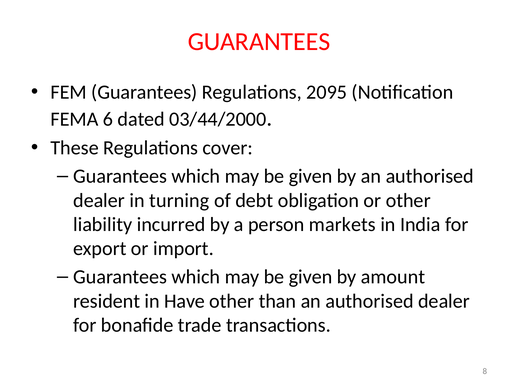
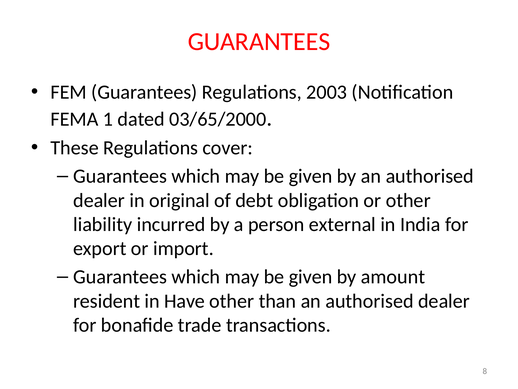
2095: 2095 -> 2003
6: 6 -> 1
03/44/2000: 03/44/2000 -> 03/65/2000
turning: turning -> original
markets: markets -> external
